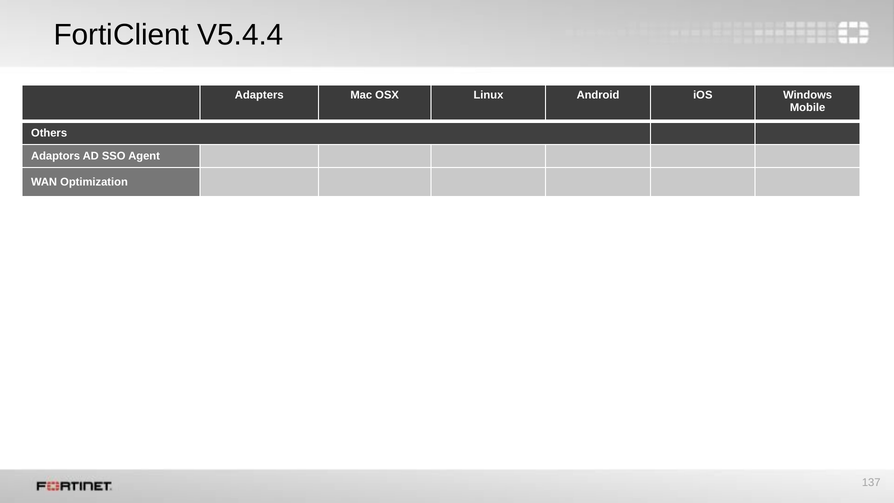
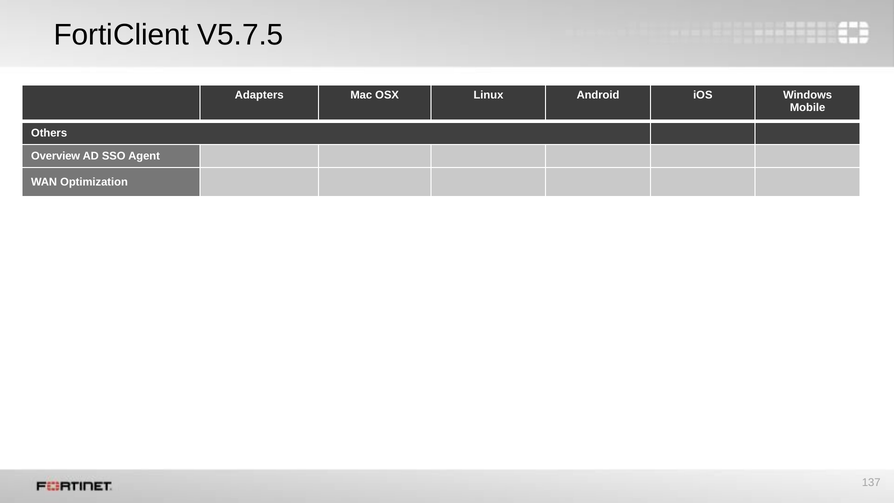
V5.4.4: V5.4.4 -> V5.7.5
Adaptors: Adaptors -> Overview
